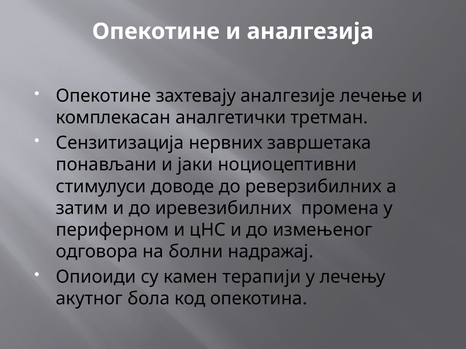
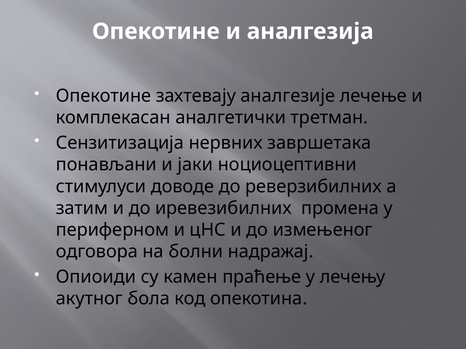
терапији: терапији -> праћење
